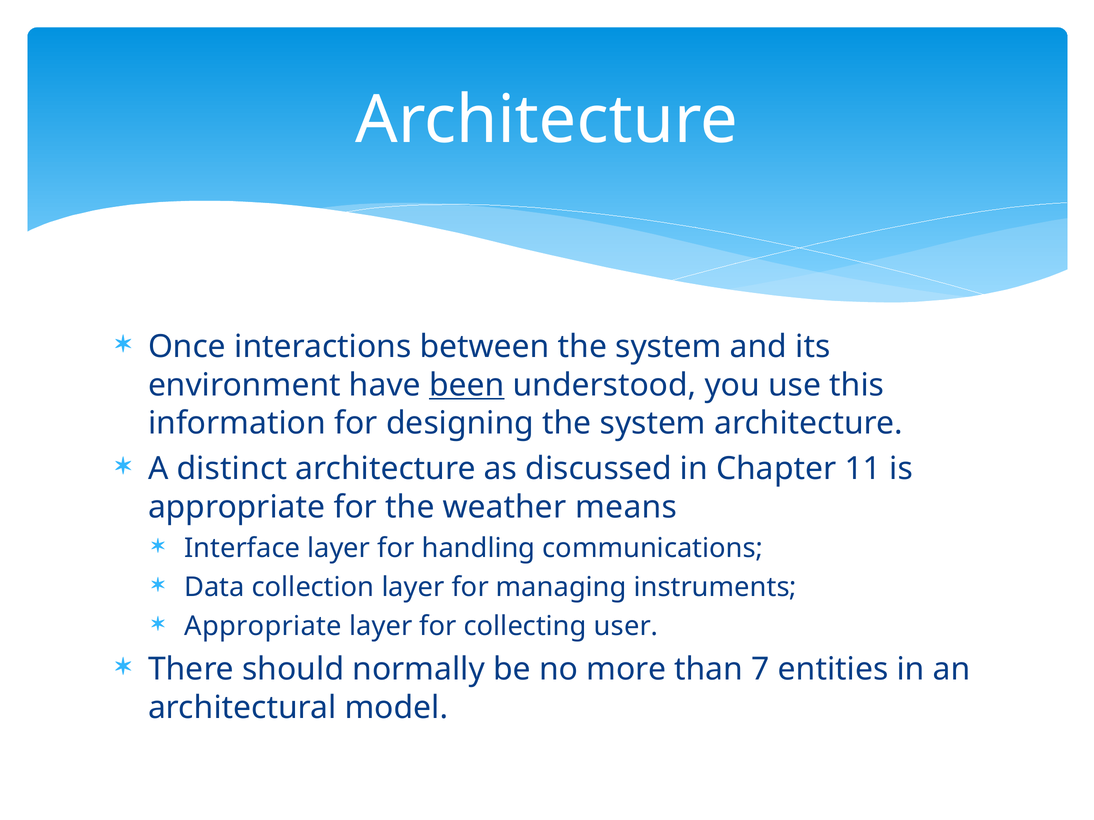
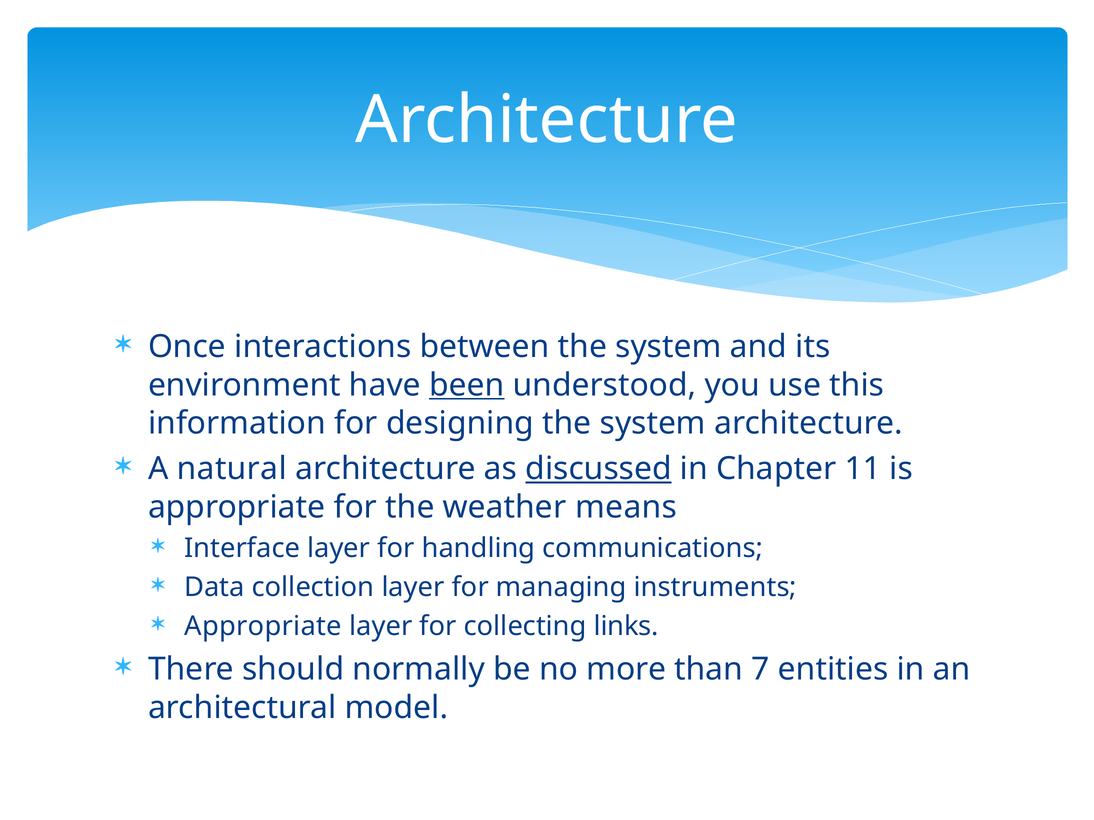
distinct: distinct -> natural
discussed underline: none -> present
user: user -> links
